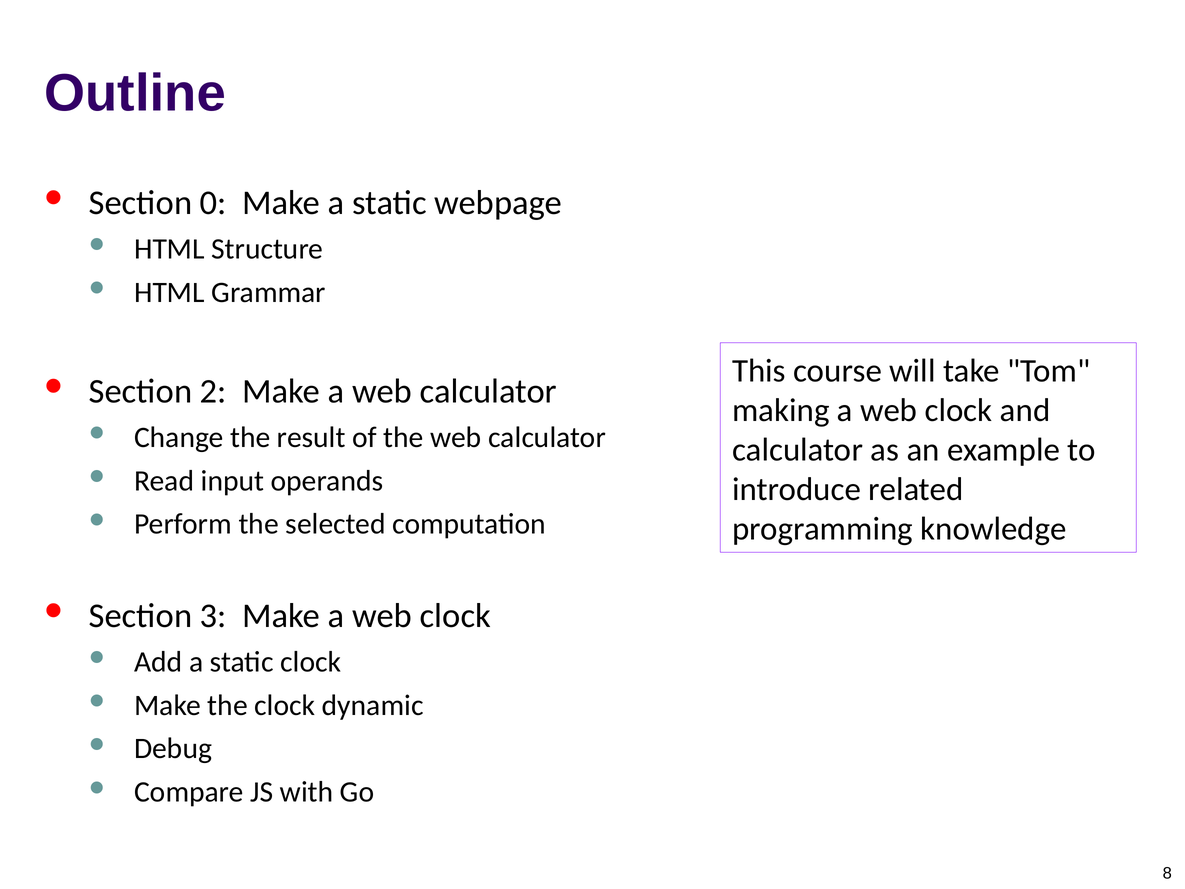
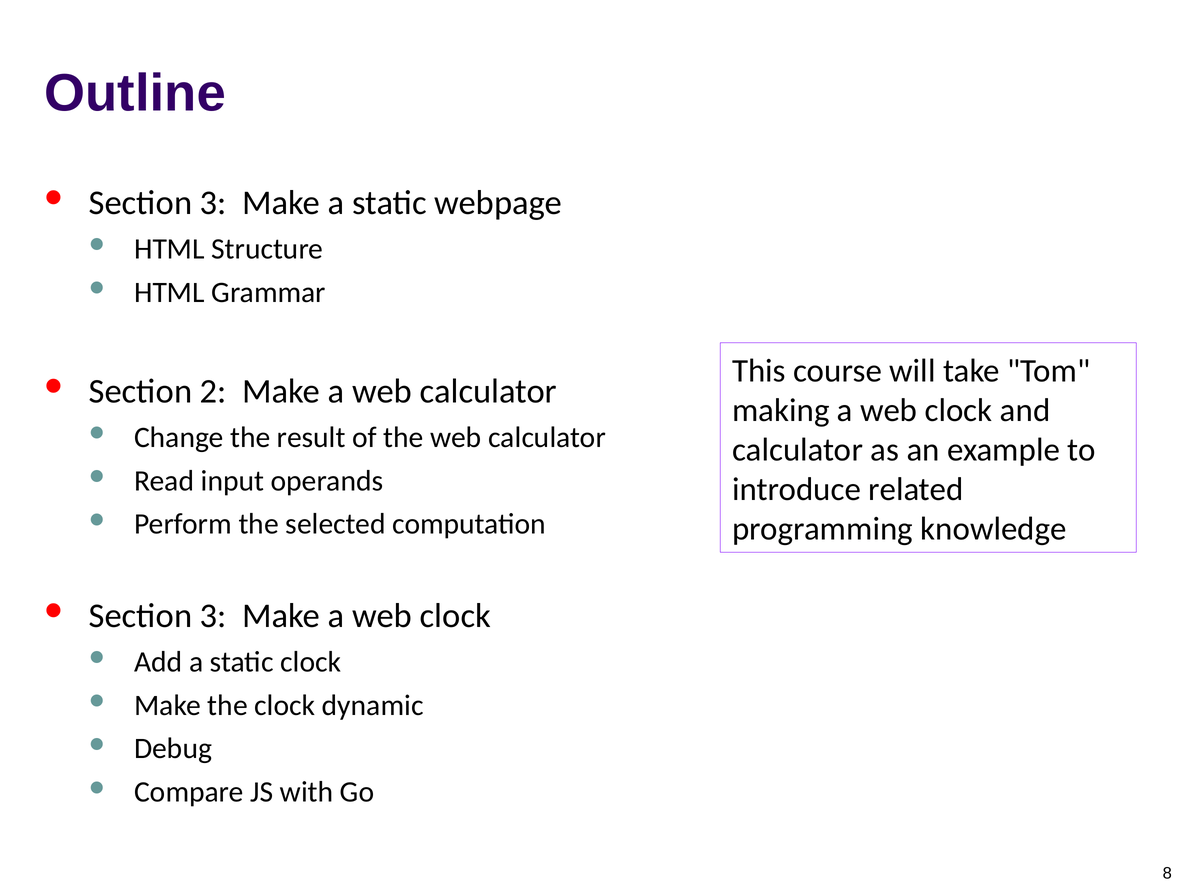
0 at (213, 203): 0 -> 3
